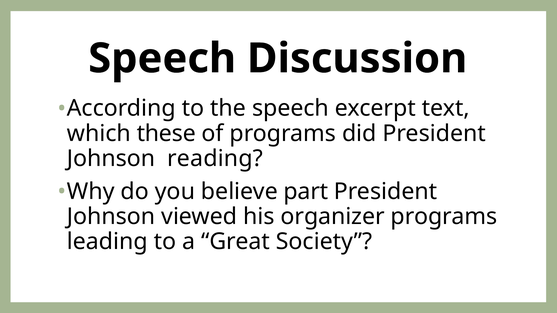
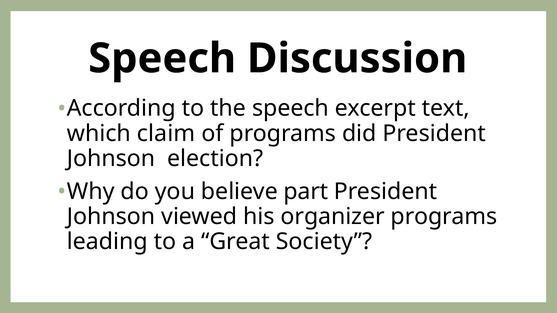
these: these -> claim
reading: reading -> election
